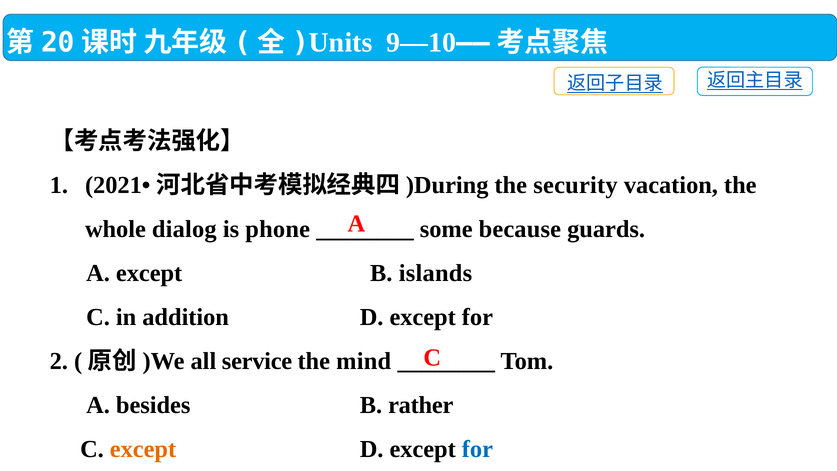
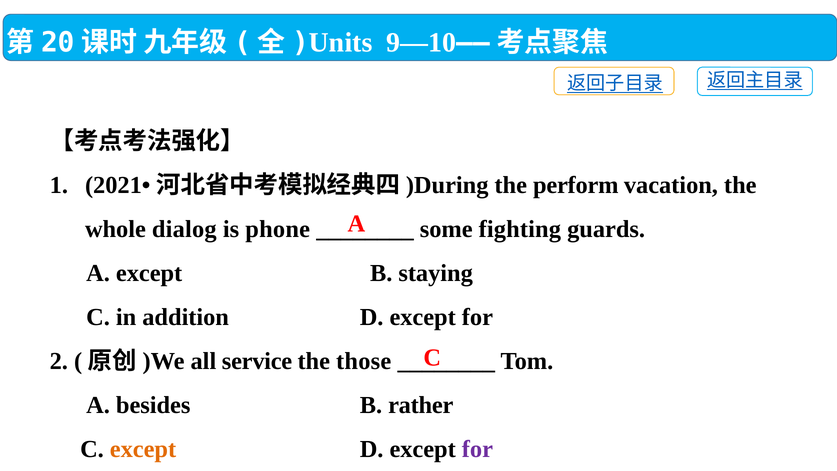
security: security -> perform
because: because -> fighting
islands: islands -> staying
mind: mind -> those
for at (477, 449) colour: blue -> purple
